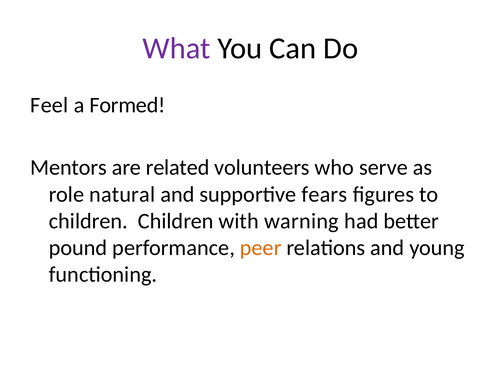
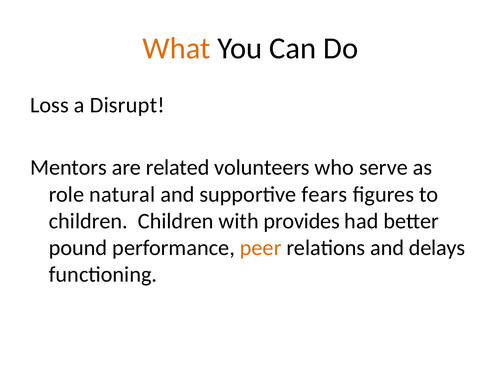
What colour: purple -> orange
Feel: Feel -> Loss
Formed: Formed -> Disrupt
warning: warning -> provides
young: young -> delays
